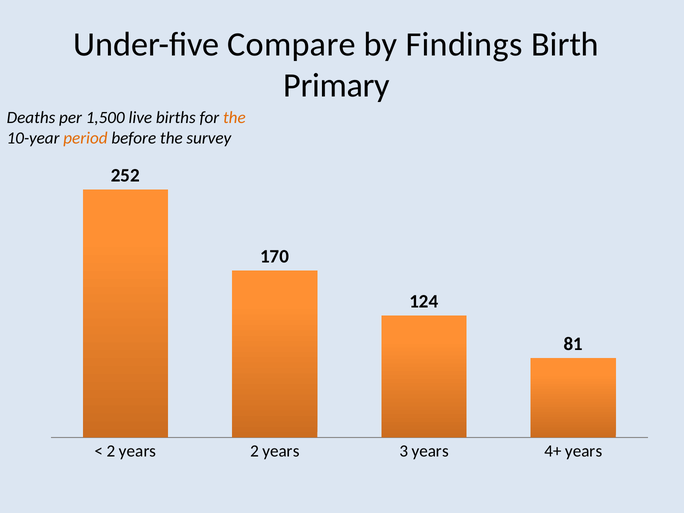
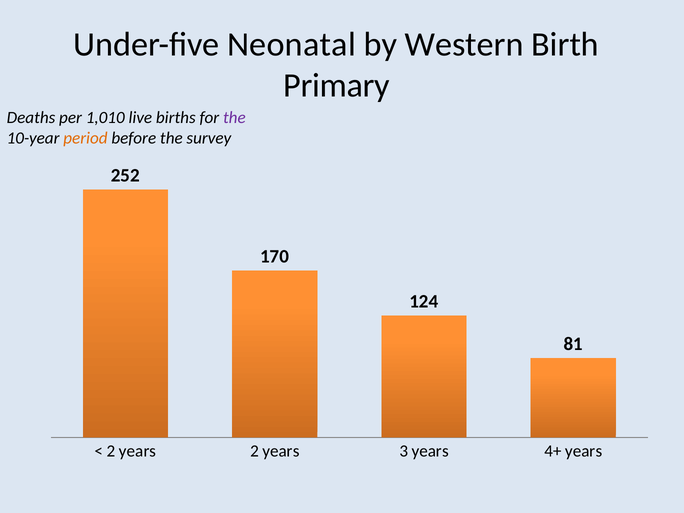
Compare: Compare -> Neonatal
Findings: Findings -> Western
1,500: 1,500 -> 1,010
the at (234, 117) colour: orange -> purple
